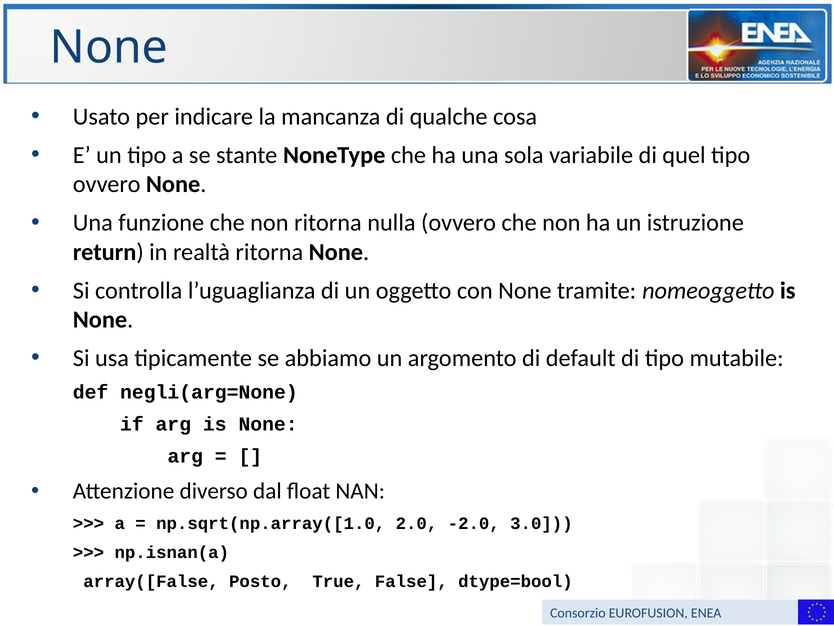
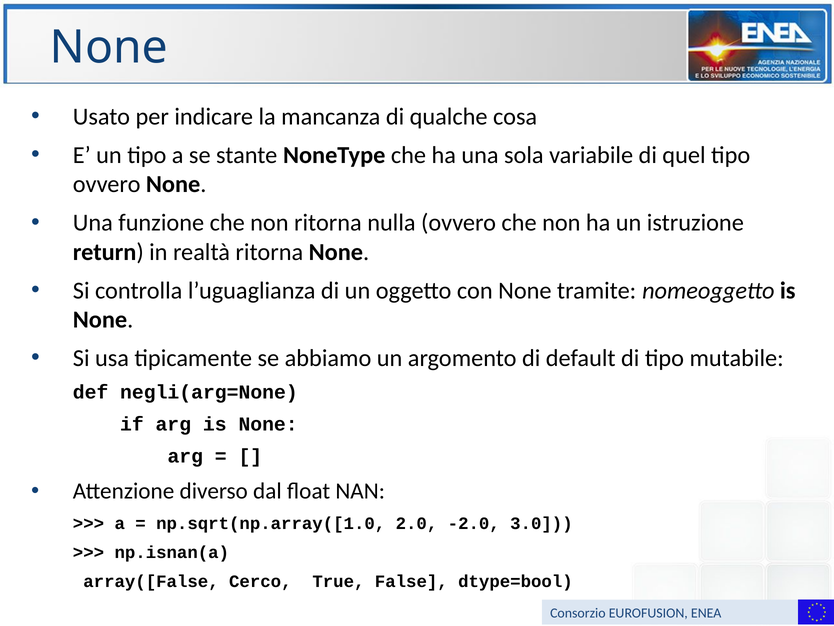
Posto: Posto -> Cerco
